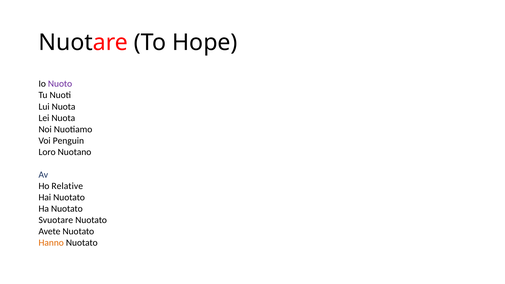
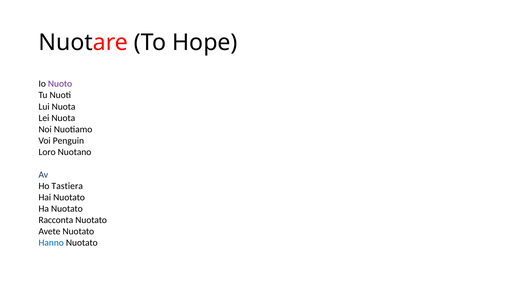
Relative: Relative -> Tastiera
Svuotare: Svuotare -> Racconta
Hanno colour: orange -> blue
